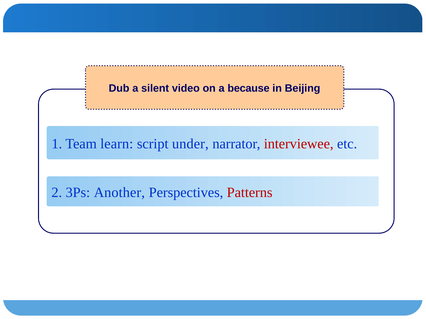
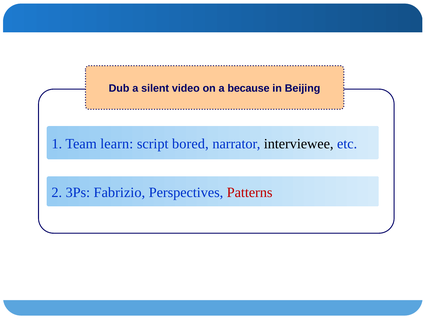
under: under -> bored
interviewee colour: red -> black
Another: Another -> Fabrizio
